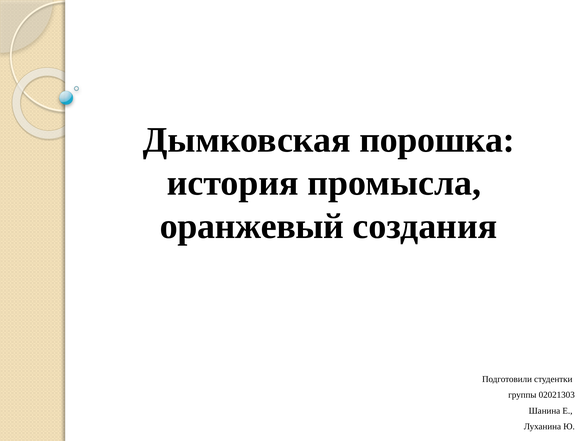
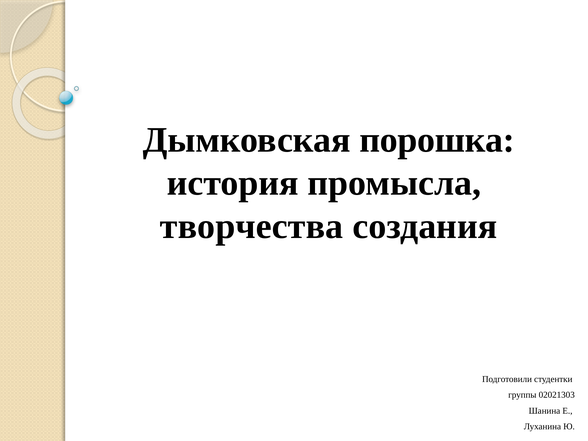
оранжевый: оранжевый -> творчества
